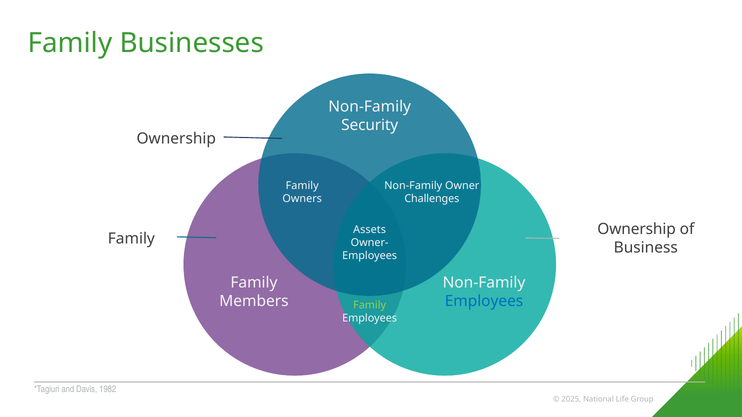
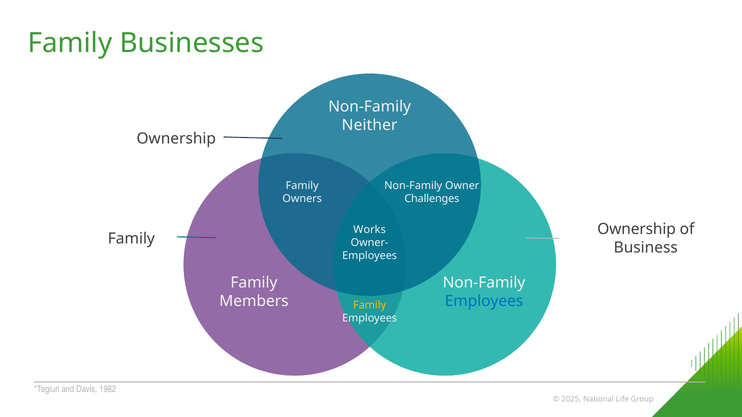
Security: Security -> Neither
Assets: Assets -> Works
Family at (370, 306) colour: light green -> yellow
